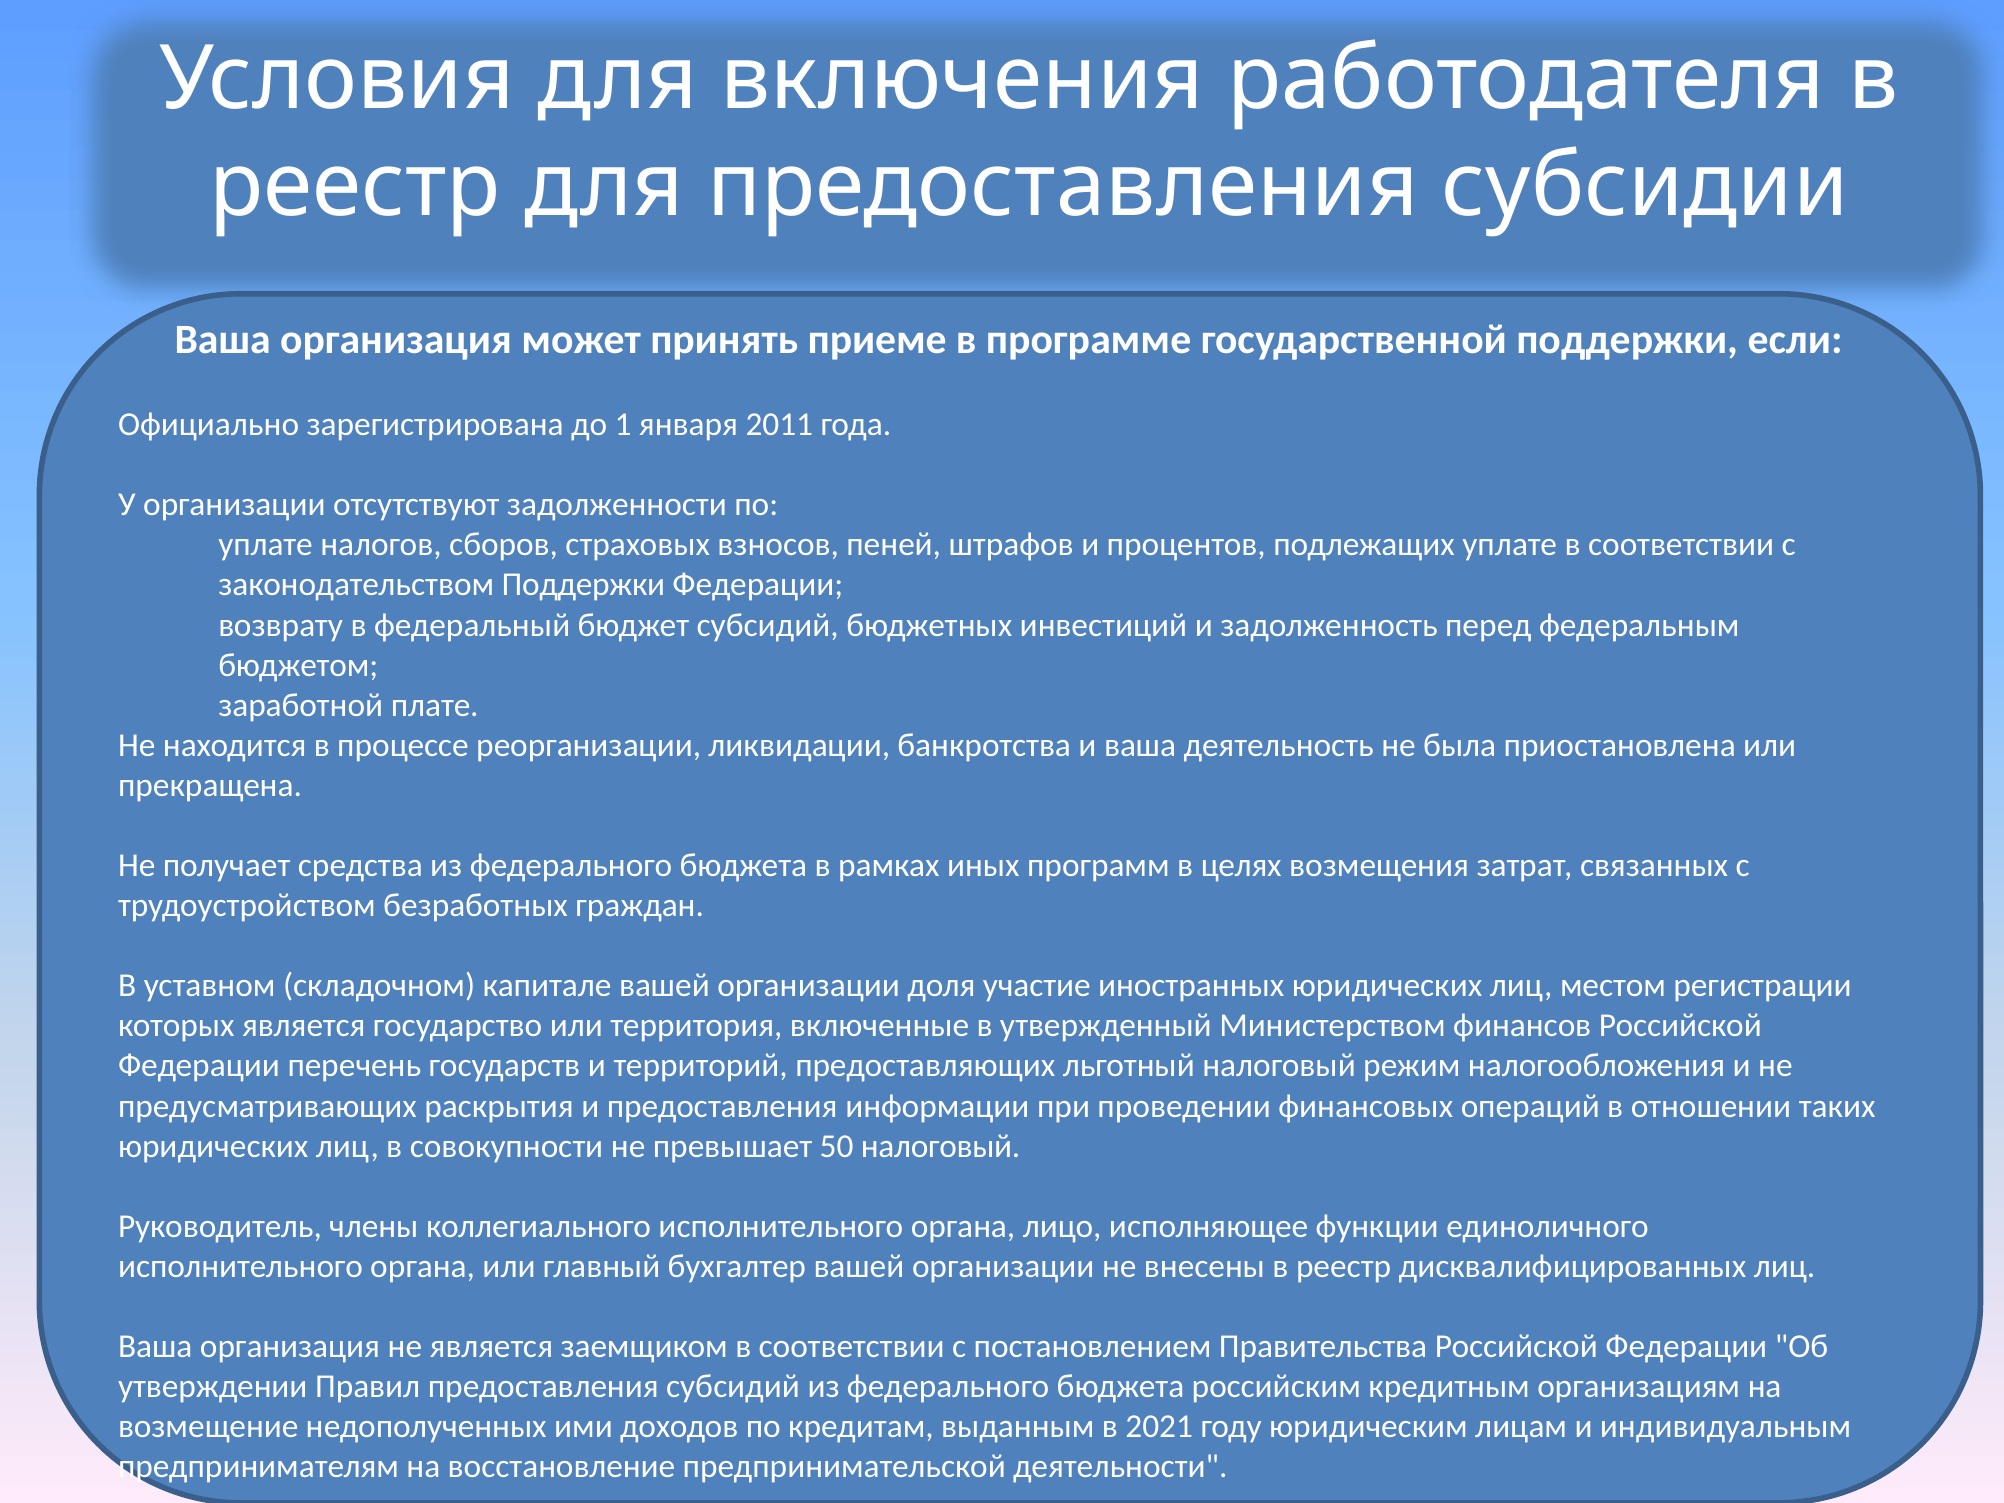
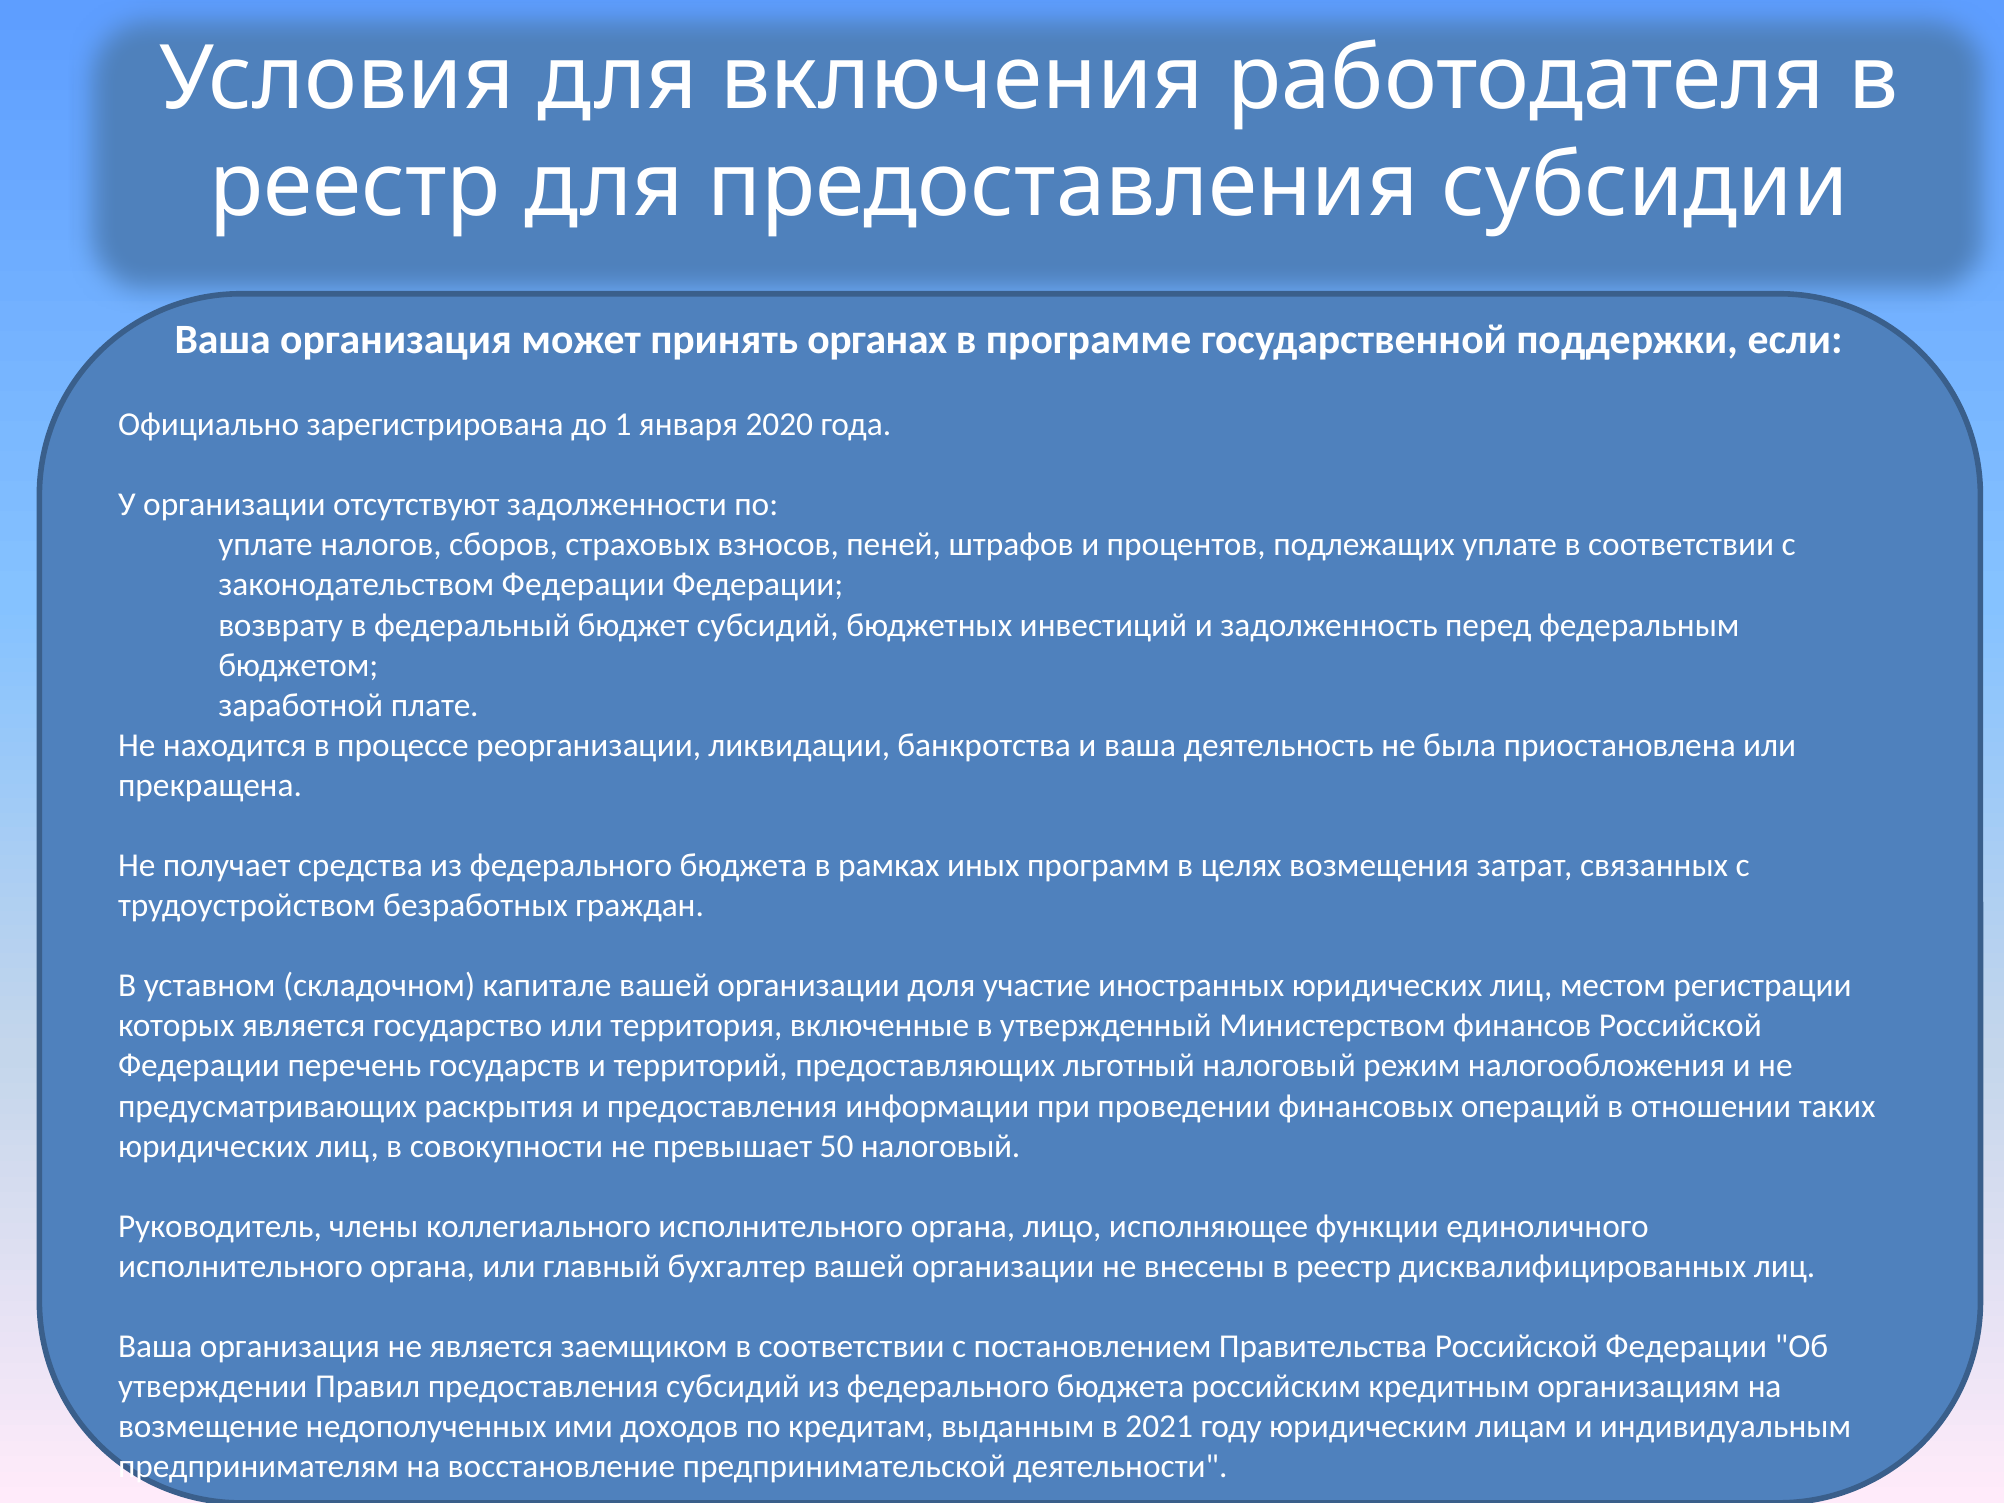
приеме: приеме -> органах
2011: 2011 -> 2020
законодательством Поддержки: Поддержки -> Федерации
